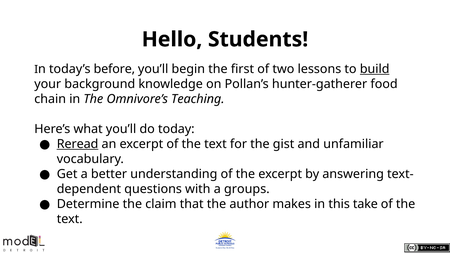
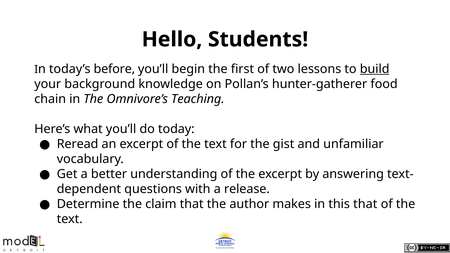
Reread underline: present -> none
groups: groups -> release
this take: take -> that
